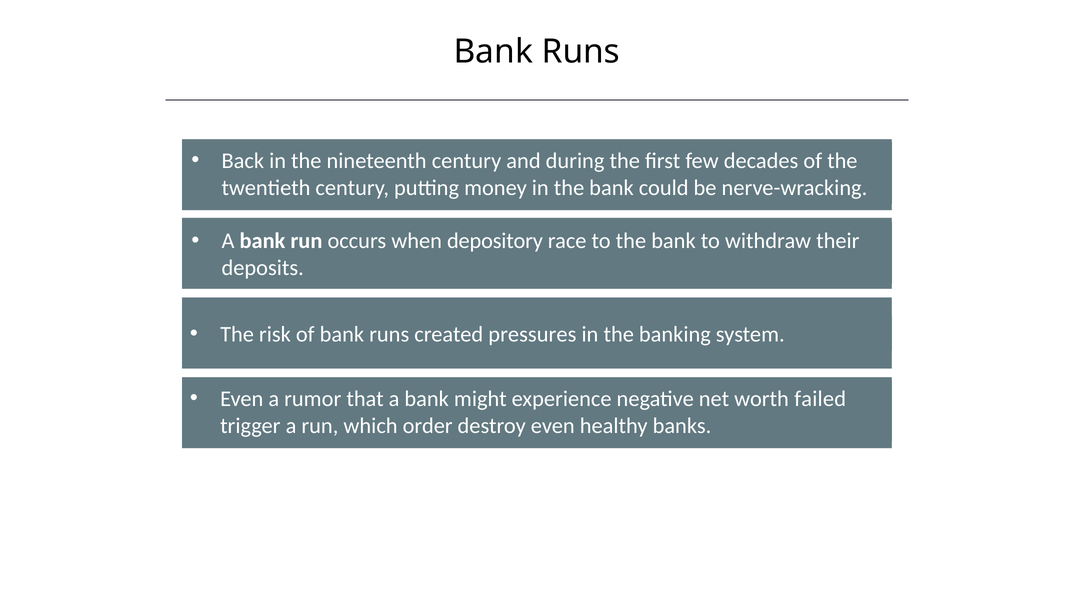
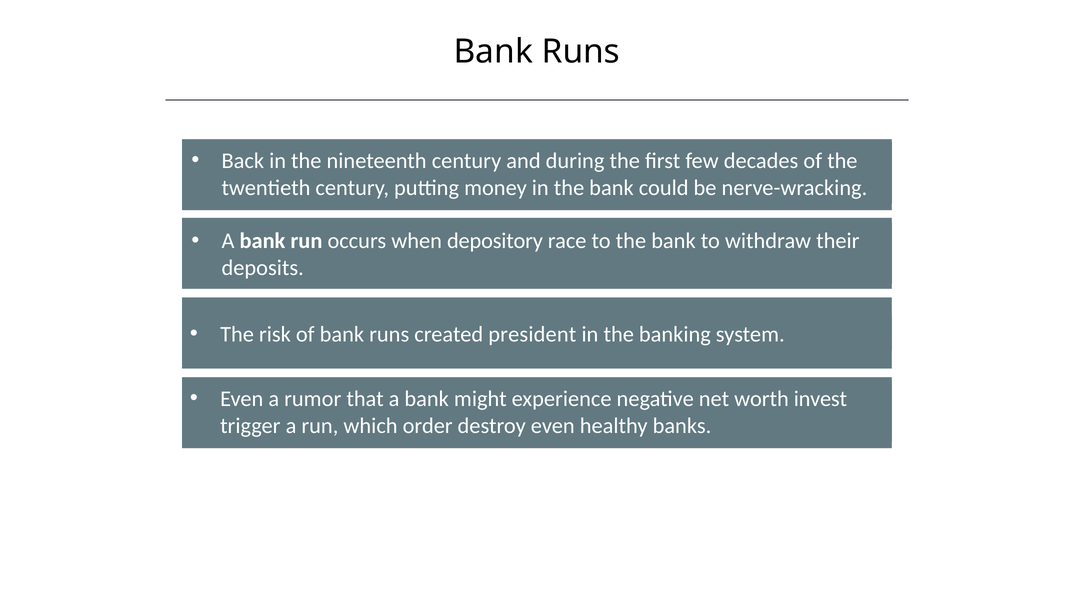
pressures: pressures -> president
failed: failed -> invest
